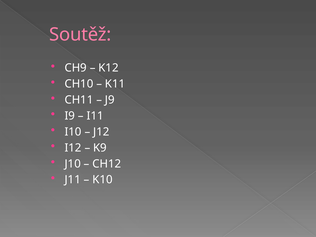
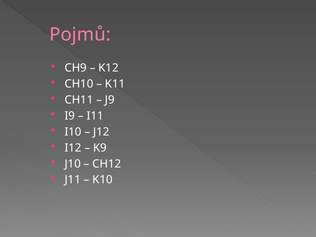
Soutěž: Soutěž -> Pojmů
